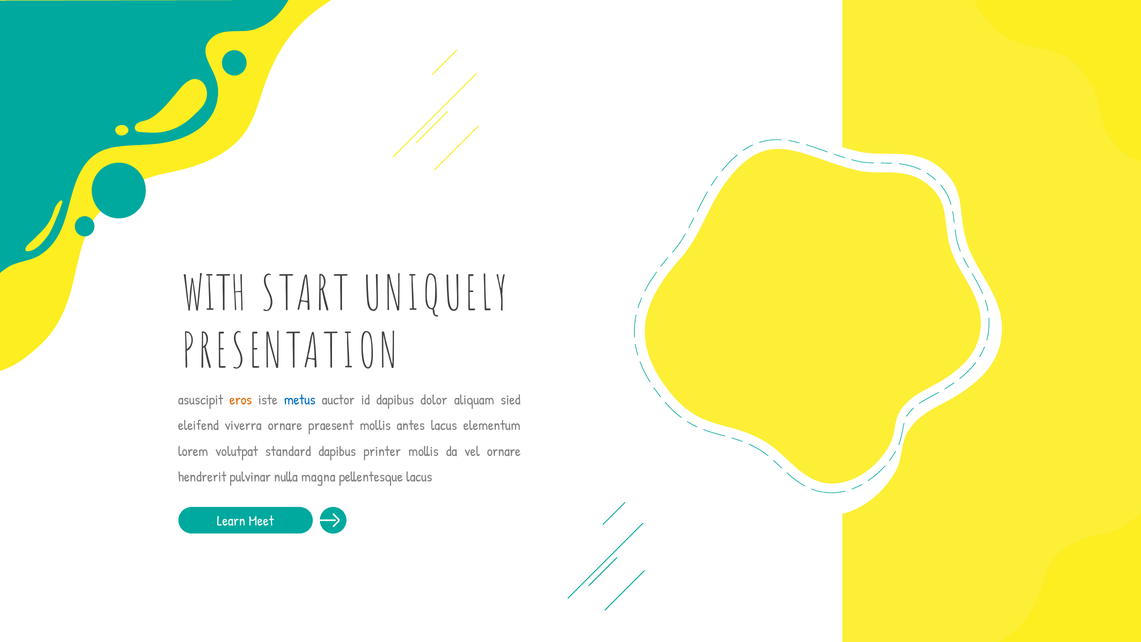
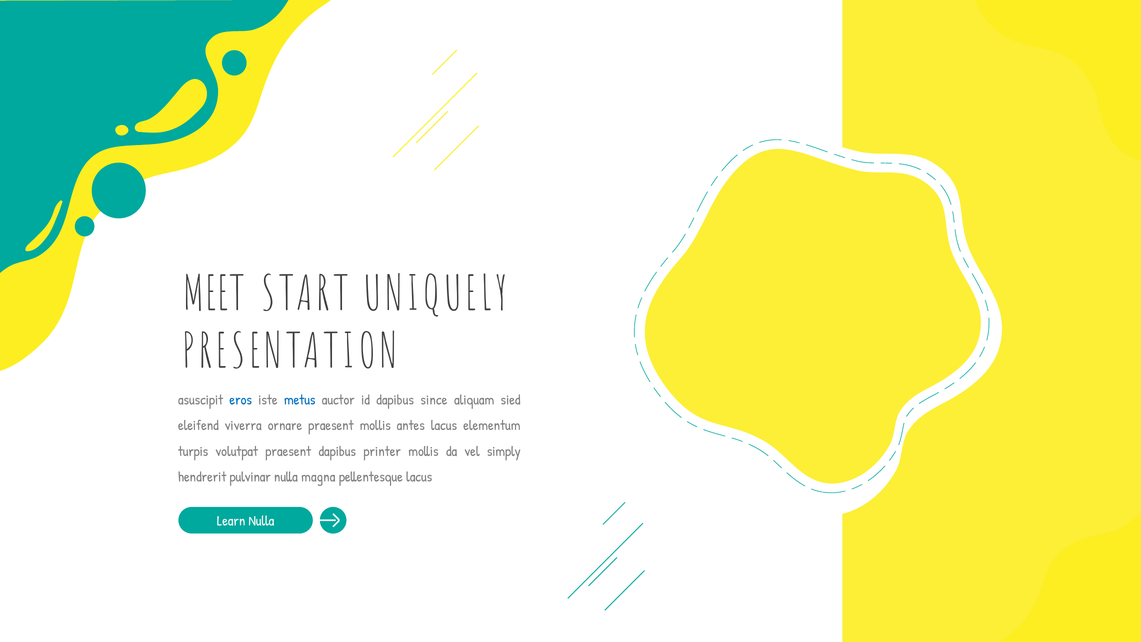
WITH: WITH -> MEET
eros colour: orange -> blue
dolor: dolor -> since
lorem: lorem -> turpis
volutpat standard: standard -> praesent
vel ornare: ornare -> simply
Learn Meet: Meet -> Nulla
